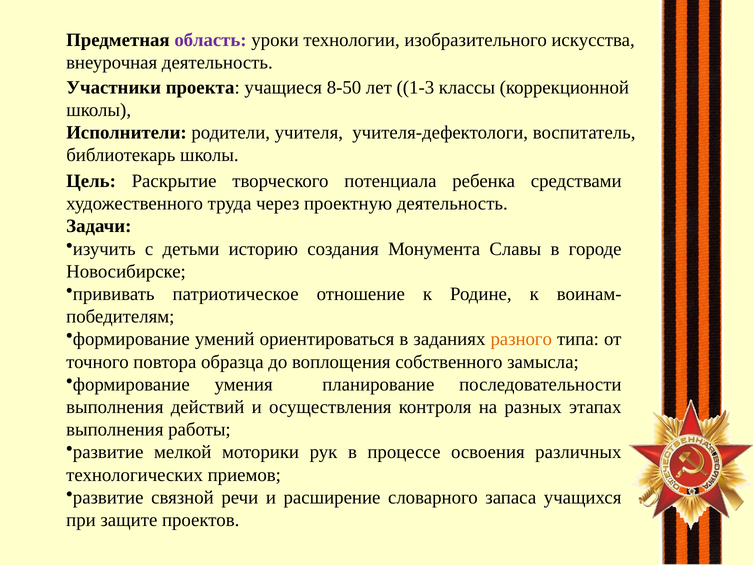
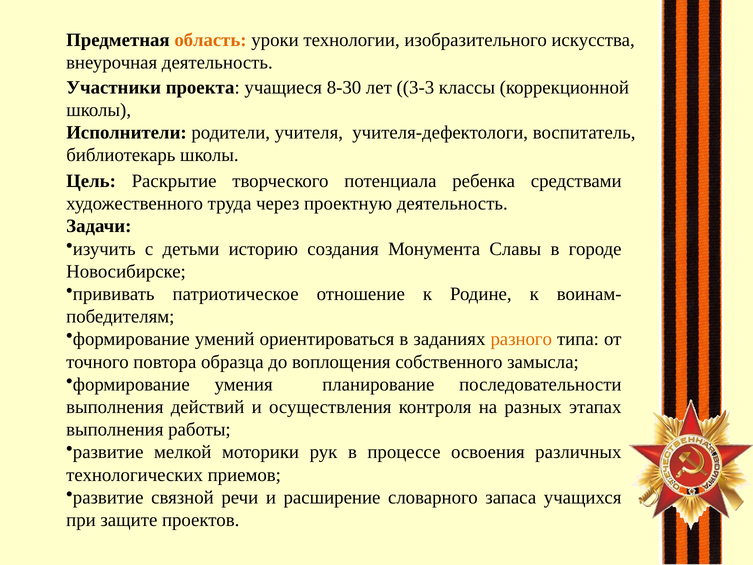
область colour: purple -> orange
8-50: 8-50 -> 8-30
1-3: 1-3 -> 3-3
